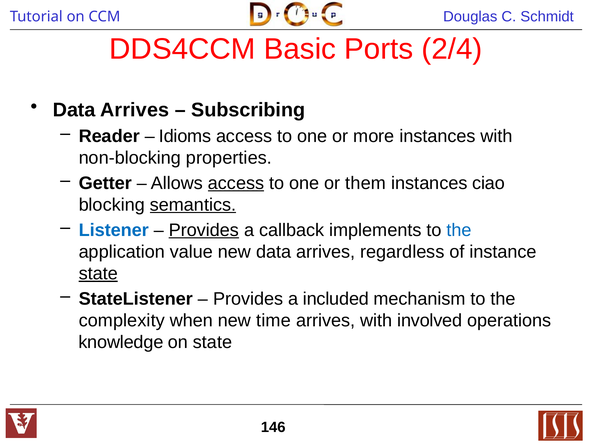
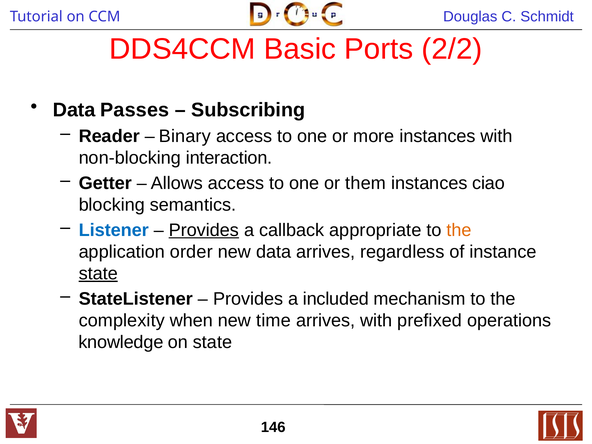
2/4: 2/4 -> 2/2
Arrives at (135, 110): Arrives -> Passes
Idioms: Idioms -> Binary
properties: properties -> interaction
access at (236, 183) underline: present -> none
semantics underline: present -> none
implements: implements -> appropriate
the at (459, 230) colour: blue -> orange
value: value -> order
involved: involved -> prefixed
